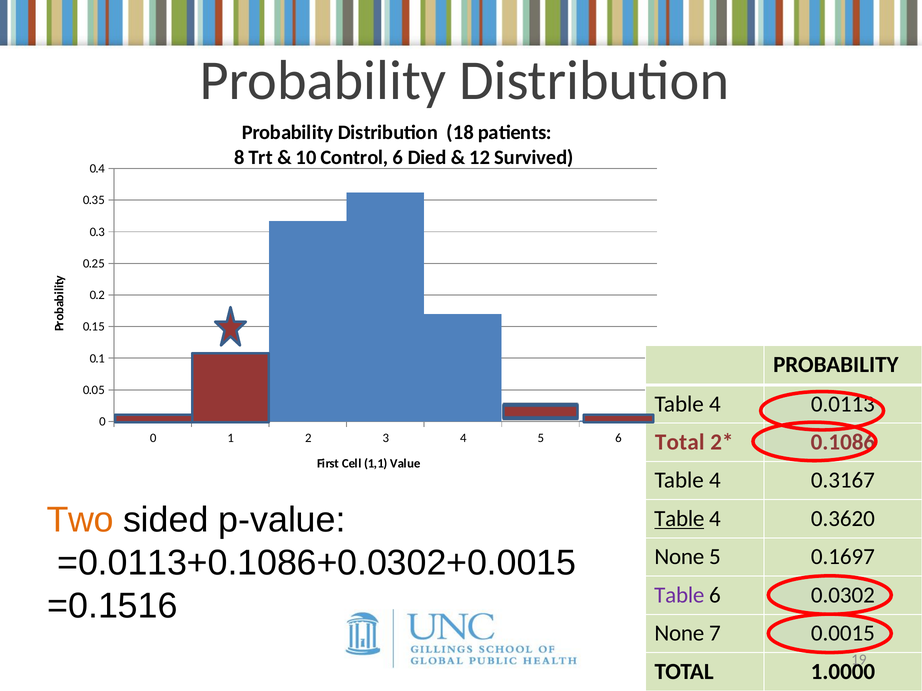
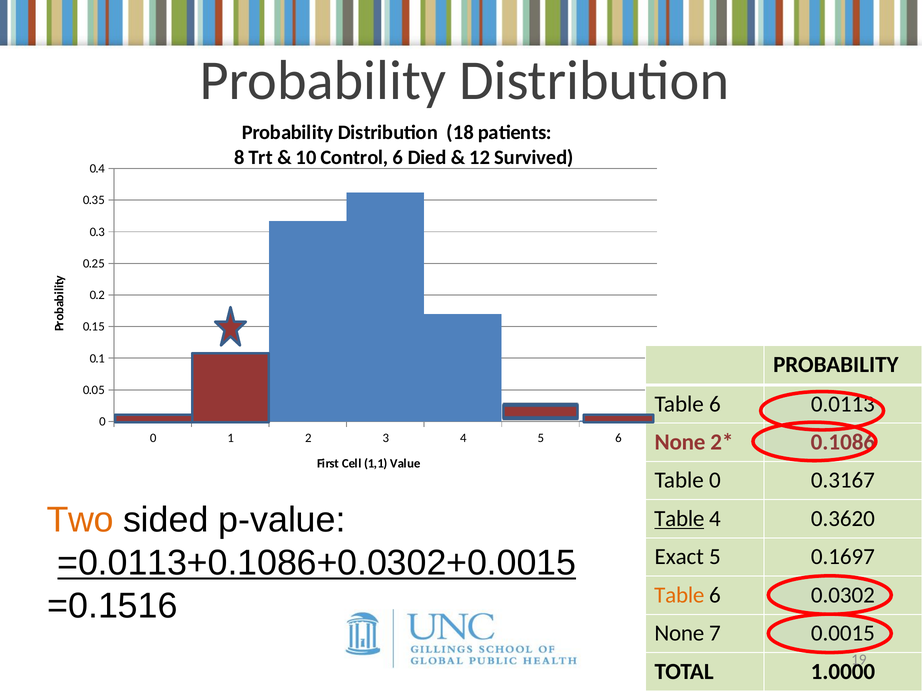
4 at (715, 404): 4 -> 6
Total at (680, 442): Total -> None
4 at (715, 481): 4 -> 0
=0.0113+0.1086+0.0302+0.0015 underline: none -> present
None at (679, 557): None -> Exact
Table at (679, 596) colour: purple -> orange
